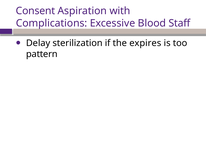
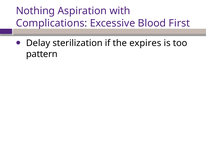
Consent: Consent -> Nothing
Staff: Staff -> First
